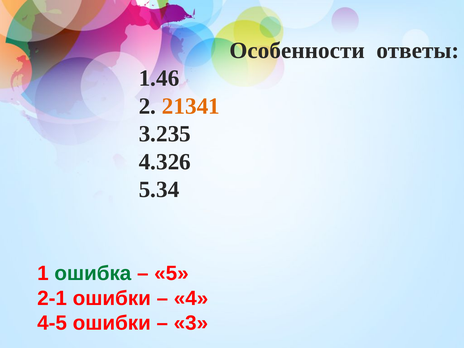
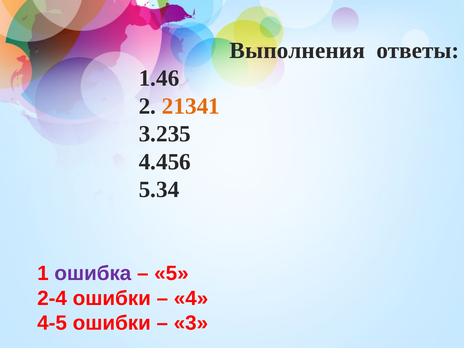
Особенности: Особенности -> Выполнения
4.326: 4.326 -> 4.456
ошибка colour: green -> purple
2-1: 2-1 -> 2-4
